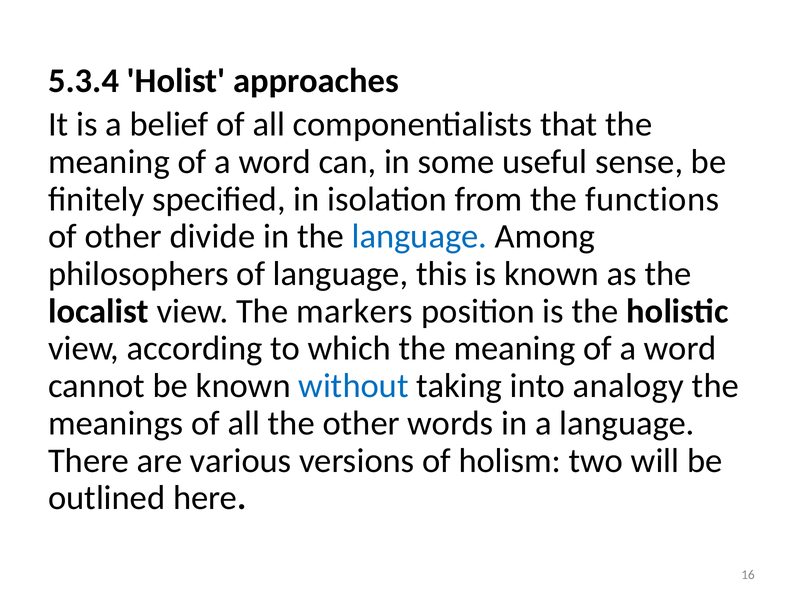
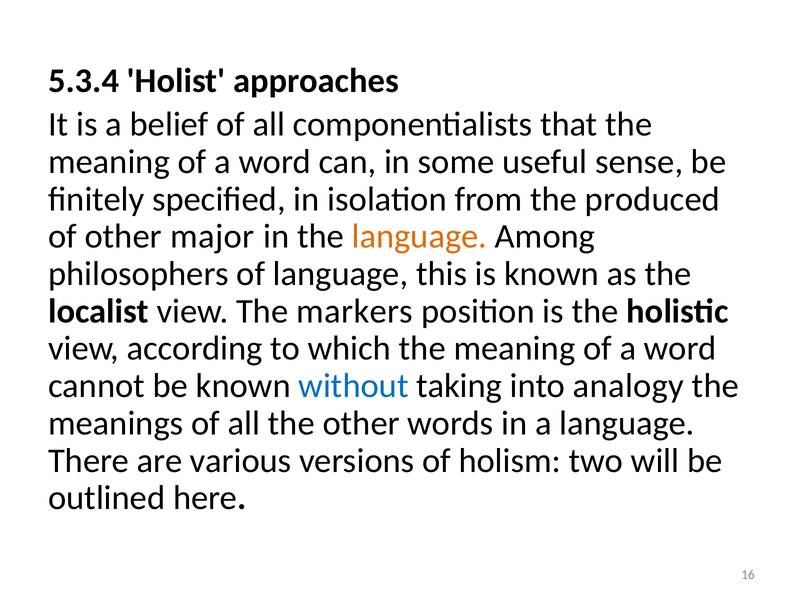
functions: functions -> produced
divide: divide -> major
language at (419, 237) colour: blue -> orange
